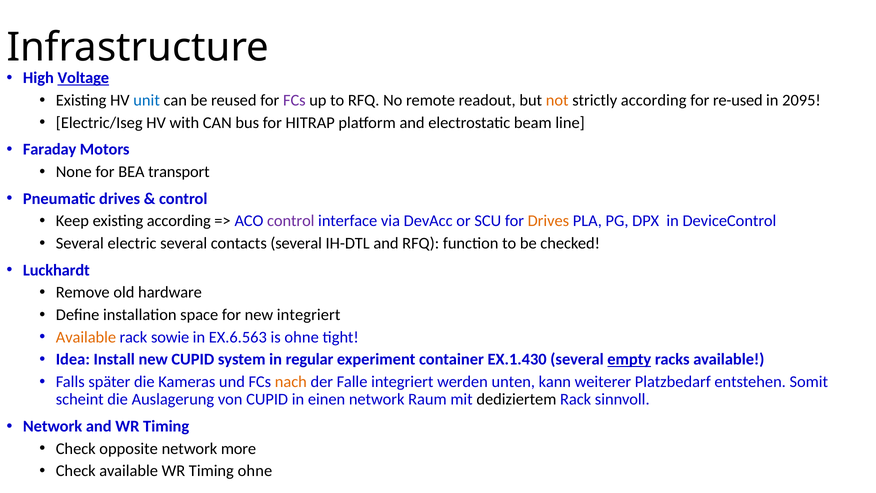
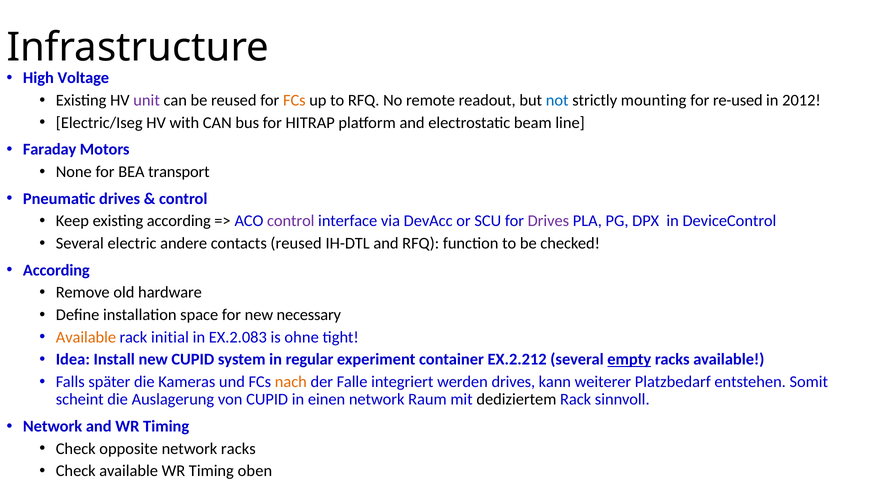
Voltage underline: present -> none
unit colour: blue -> purple
FCs at (294, 100) colour: purple -> orange
not colour: orange -> blue
strictly according: according -> mounting
2095: 2095 -> 2012
Drives at (548, 221) colour: orange -> purple
electric several: several -> andere
contacts several: several -> reused
Luckhardt at (56, 270): Luckhardt -> According
new integriert: integriert -> necessary
sowie: sowie -> initial
EX.6.563: EX.6.563 -> EX.2.083
EX.1.430: EX.1.430 -> EX.2.212
werden unten: unten -> drives
network more: more -> racks
Timing ohne: ohne -> oben
